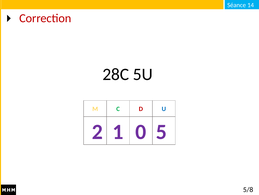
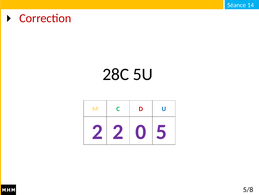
2 1: 1 -> 2
